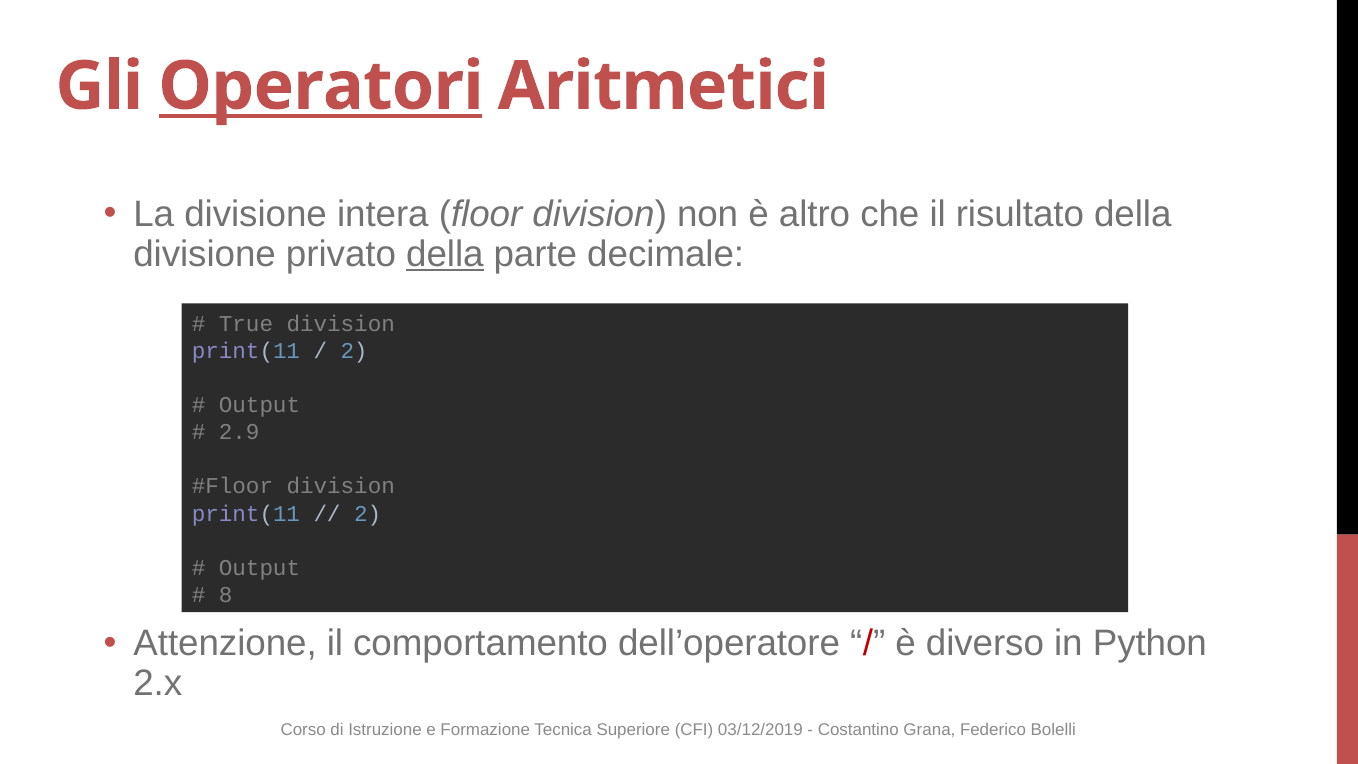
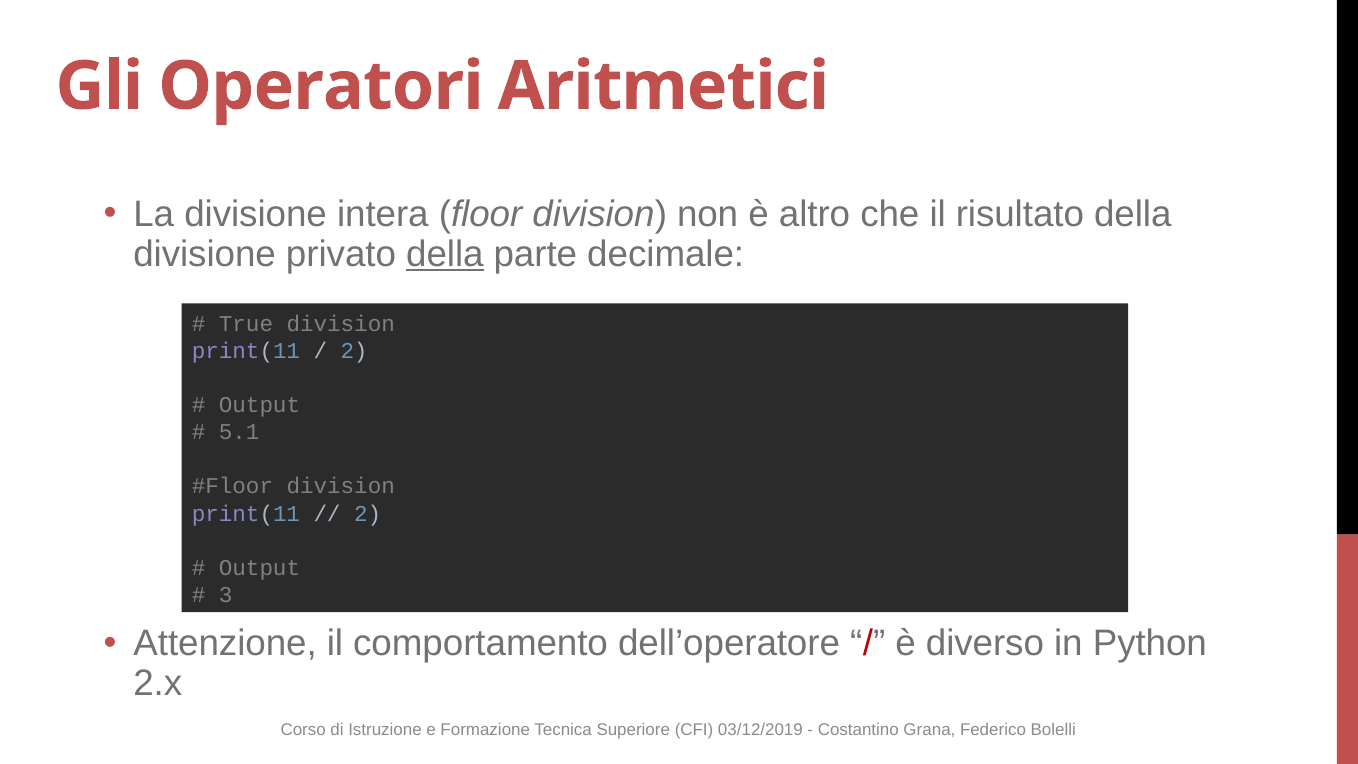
Operatori underline: present -> none
2.9: 2.9 -> 5.1
8: 8 -> 3
